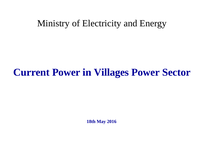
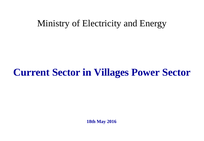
Current Power: Power -> Sector
